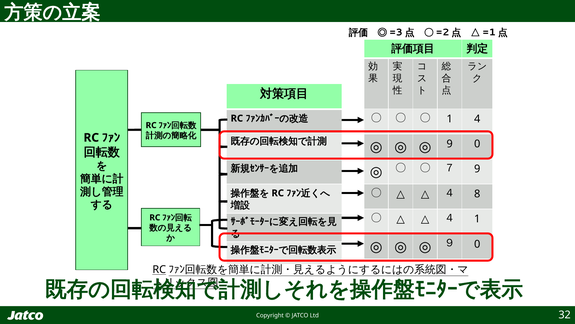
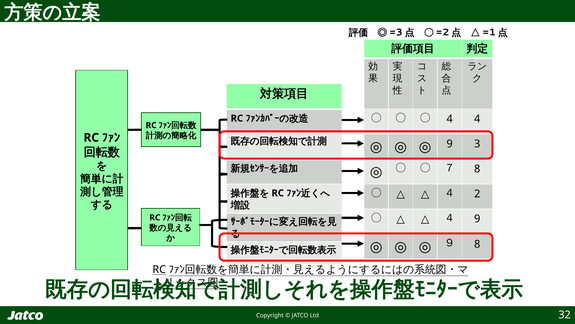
〇 1: 1 -> 4
9 0: 0 -> 3
７ 9: 9 -> 8
8: 8 -> 2
４ 1: 1 -> 9
９ 0: 0 -> 8
